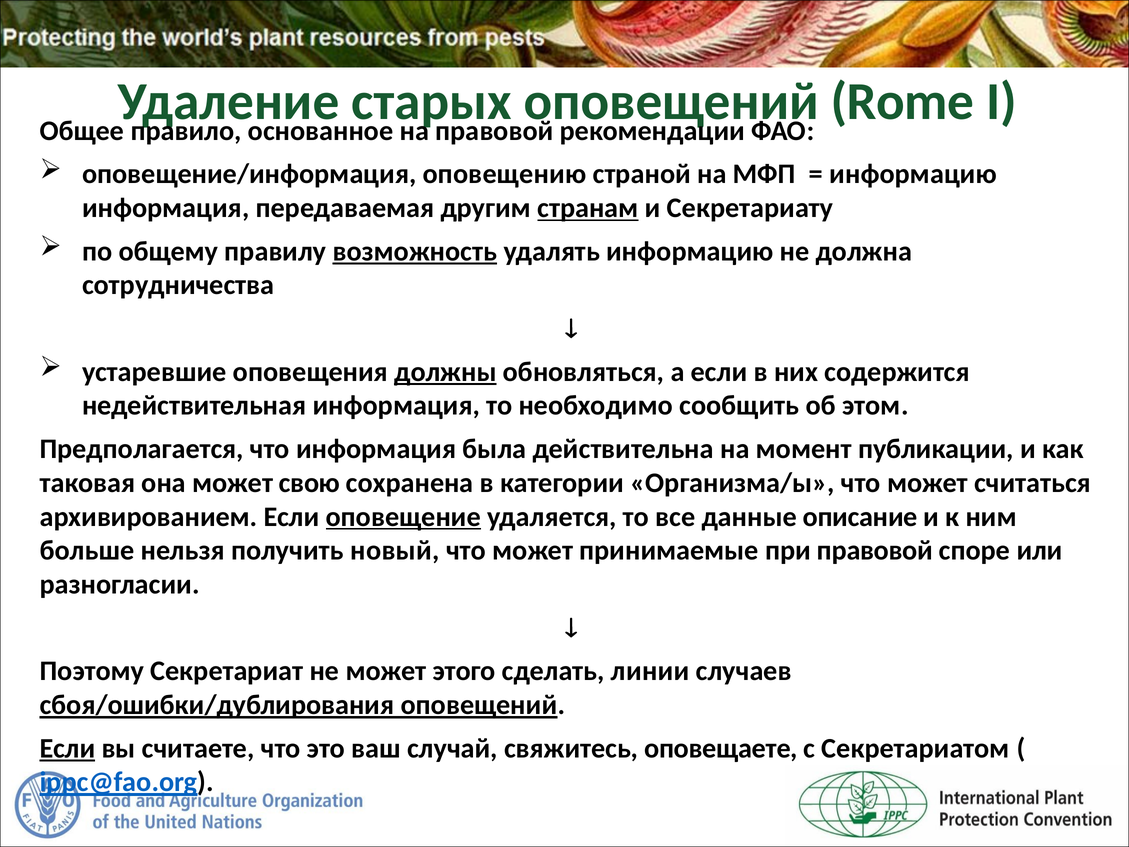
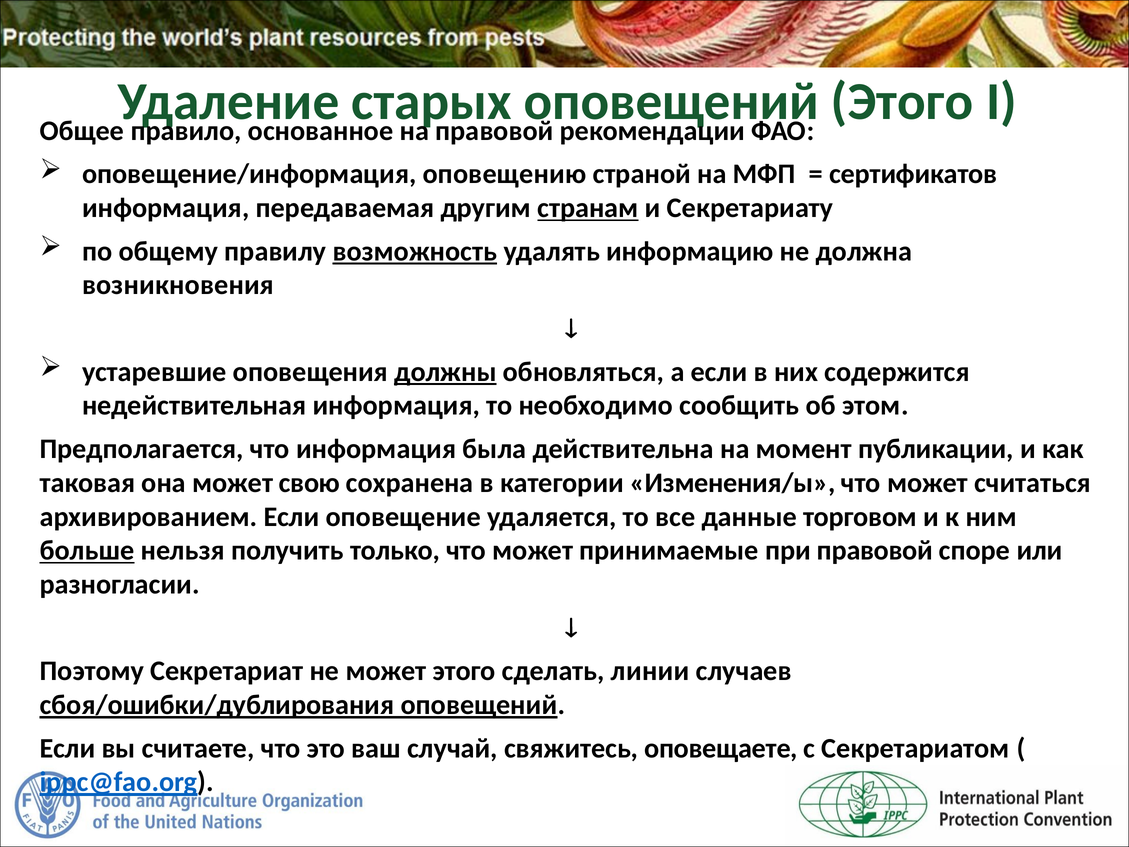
Rome at (902, 102): Rome -> Этого
информацию at (913, 174): информацию -> сертификатов
сотрудничества: сотрудничества -> возникновения
Организма/ы: Организма/ы -> Изменения/ы
оповещение underline: present -> none
описание: описание -> торговом
больше underline: none -> present
новый: новый -> только
Если at (67, 748) underline: present -> none
